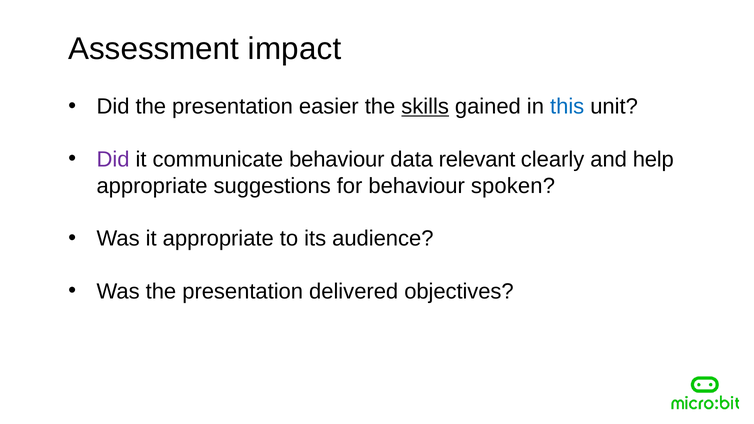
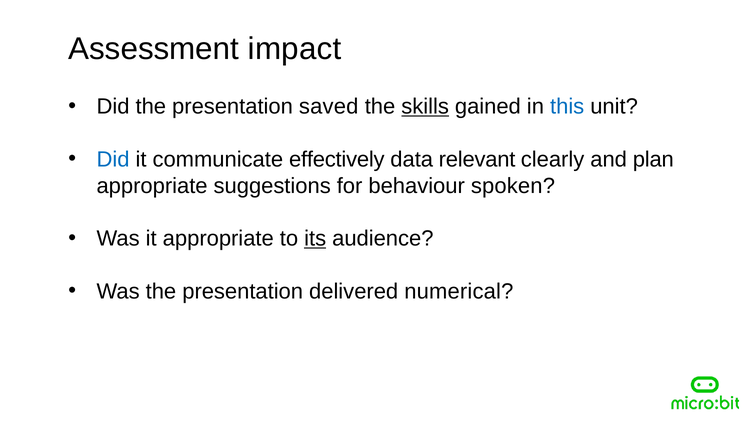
easier: easier -> saved
Did at (113, 159) colour: purple -> blue
communicate behaviour: behaviour -> effectively
help: help -> plan
its underline: none -> present
objectives: objectives -> numerical
